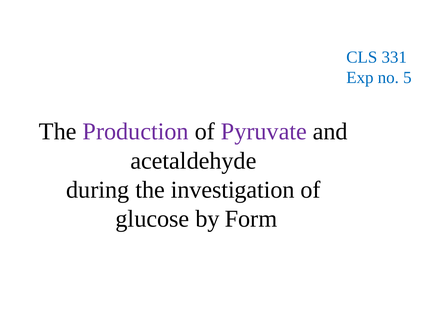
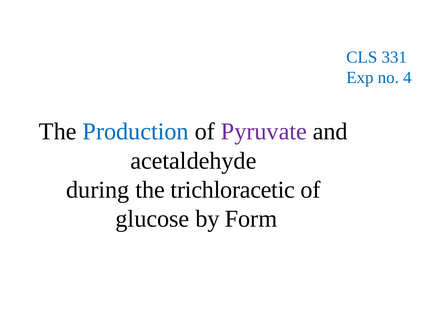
5: 5 -> 4
Production colour: purple -> blue
investigation: investigation -> trichloracetic
